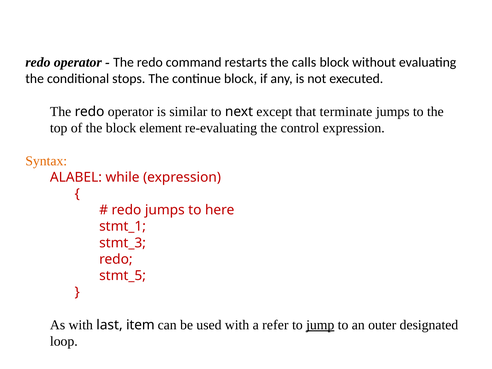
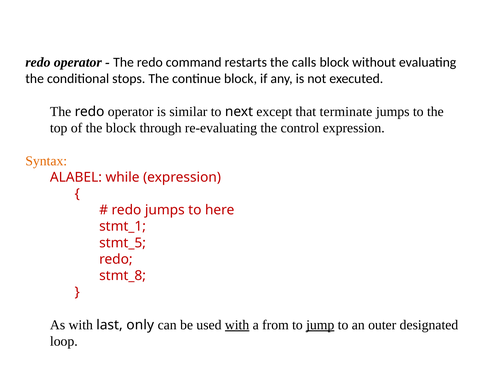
element: element -> through
stmt_3: stmt_3 -> stmt_5
stmt_5: stmt_5 -> stmt_8
item: item -> only
with at (237, 325) underline: none -> present
refer: refer -> from
